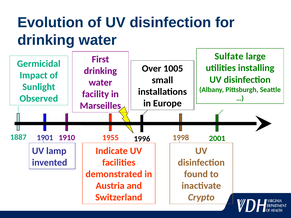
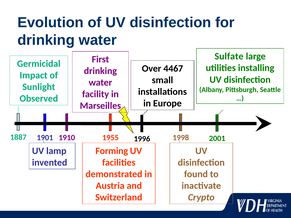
1005: 1005 -> 4467
Indicate: Indicate -> Forming
